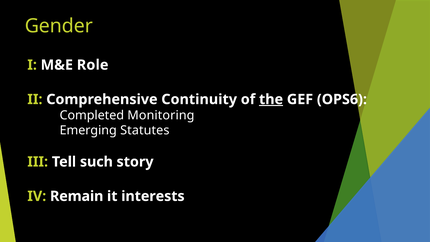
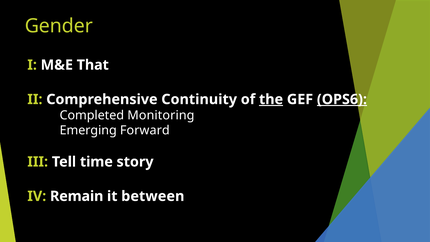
Role: Role -> That
OPS6 underline: none -> present
Statutes: Statutes -> Forward
such: such -> time
interests: interests -> between
